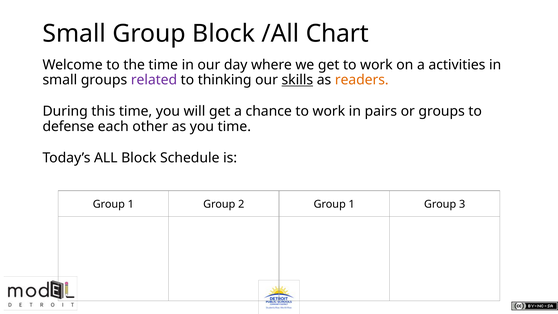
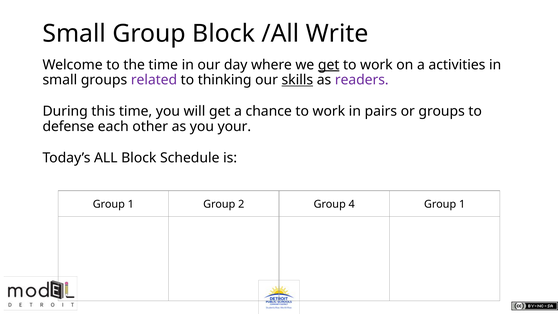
Chart: Chart -> Write
get at (329, 65) underline: none -> present
readers colour: orange -> purple
you time: time -> your
2 Group 1: 1 -> 4
3 at (462, 204): 3 -> 1
